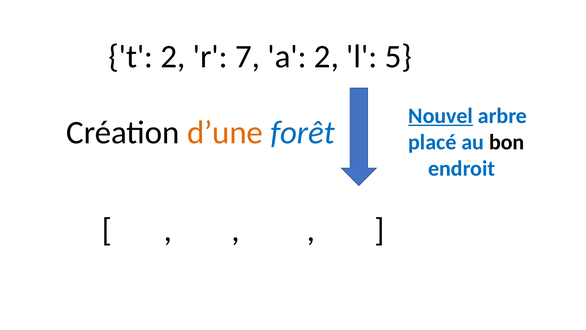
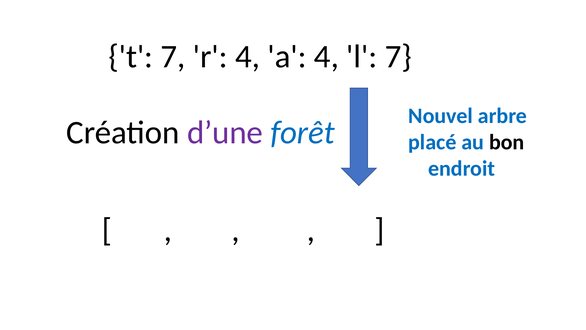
t 2: 2 -> 7
r 7: 7 -> 4
a 2: 2 -> 4
l 5: 5 -> 7
Nouvel underline: present -> none
d’une colour: orange -> purple
